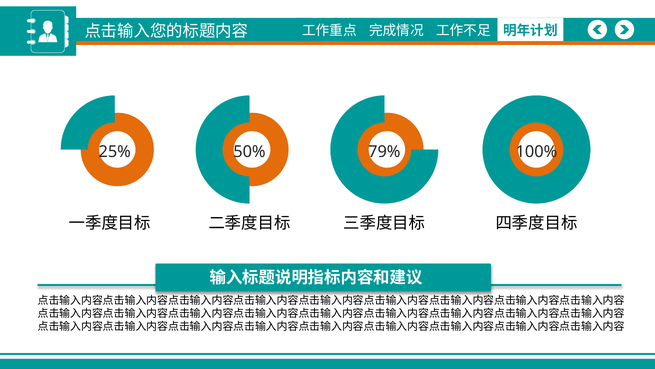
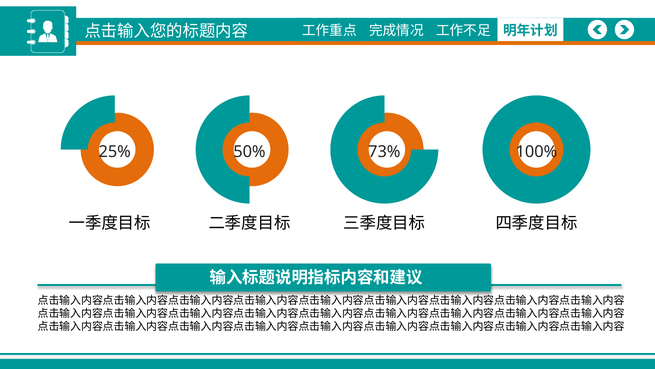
79%: 79% -> 73%
